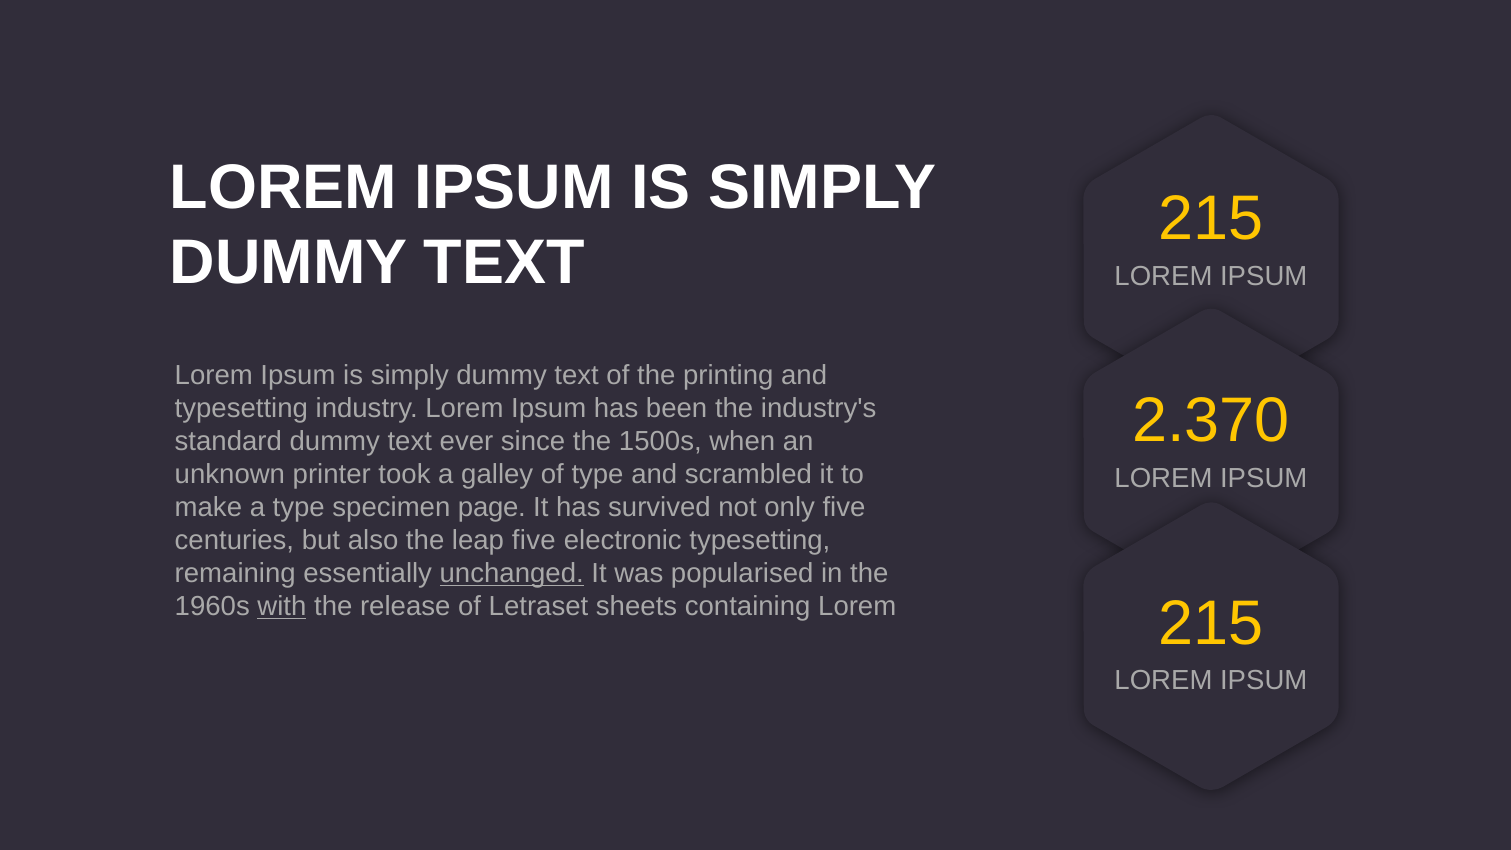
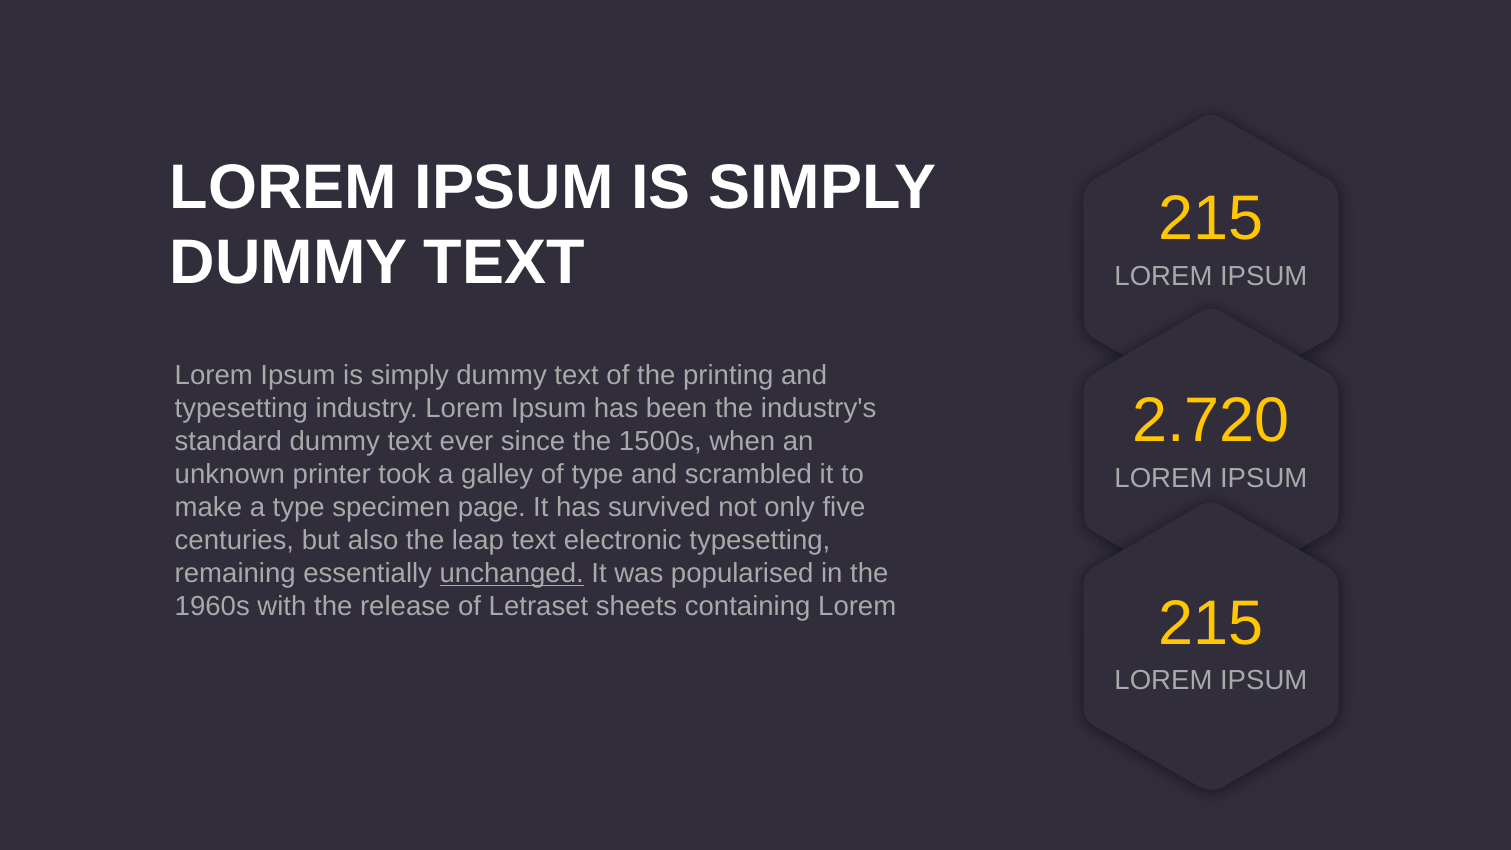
2.370: 2.370 -> 2.720
leap five: five -> text
with underline: present -> none
